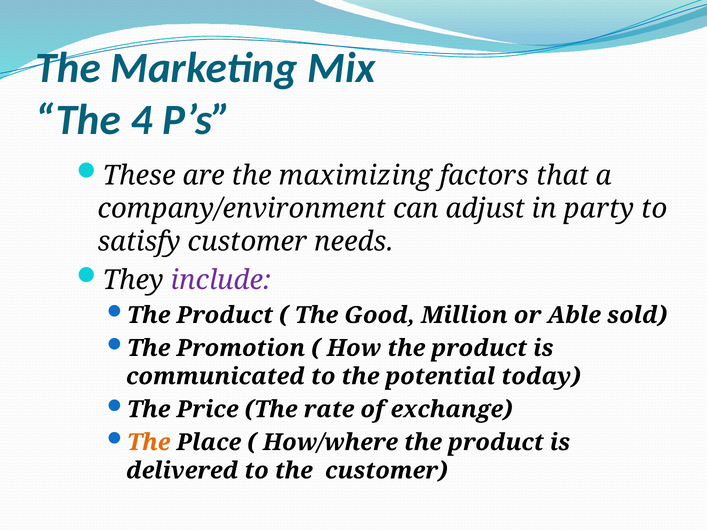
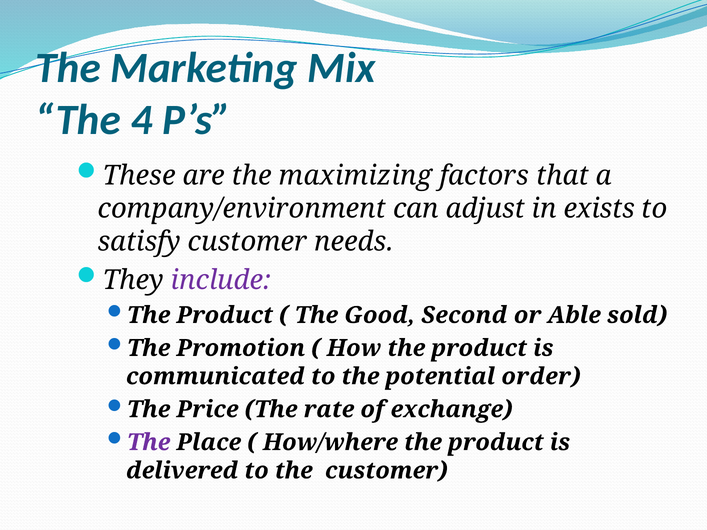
party: party -> exists
Million: Million -> Second
today: today -> order
The at (149, 443) colour: orange -> purple
